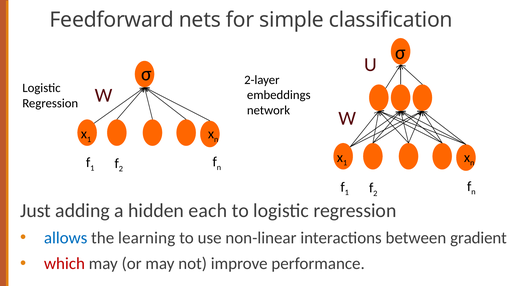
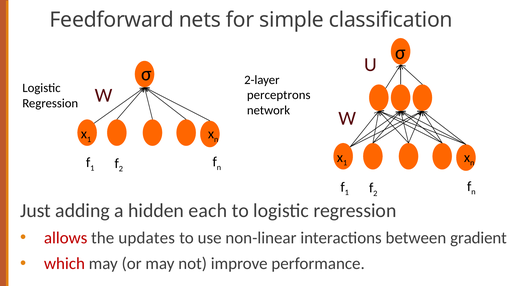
embeddings: embeddings -> perceptrons
allows colour: blue -> red
learning: learning -> updates
